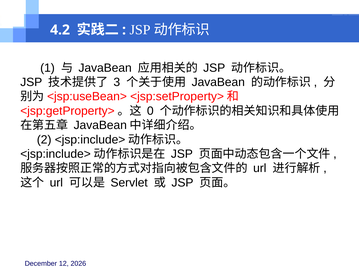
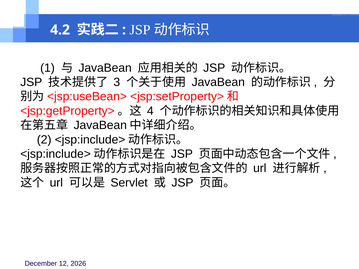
0: 0 -> 4
